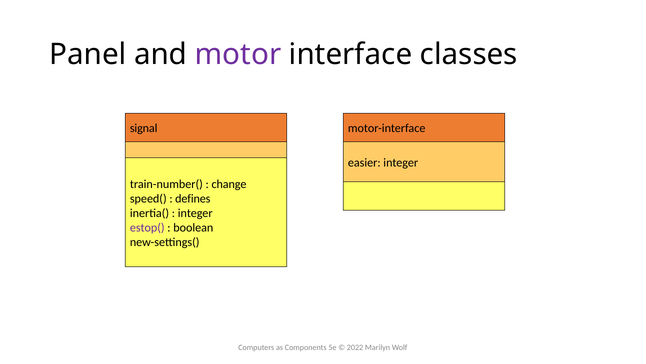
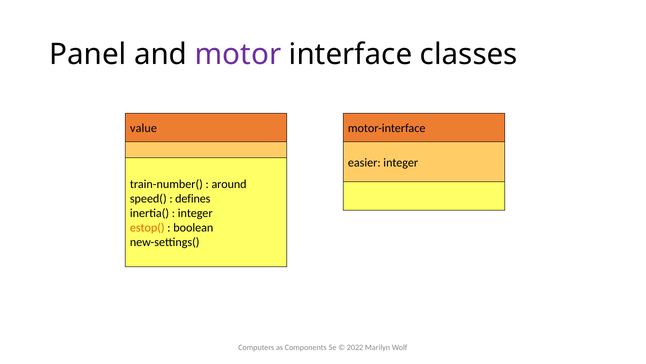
signal: signal -> value
change: change -> around
estop( colour: purple -> orange
